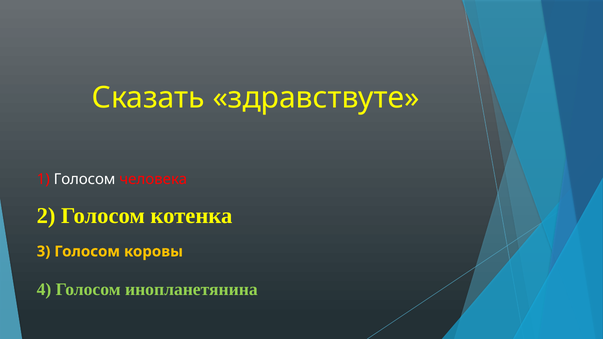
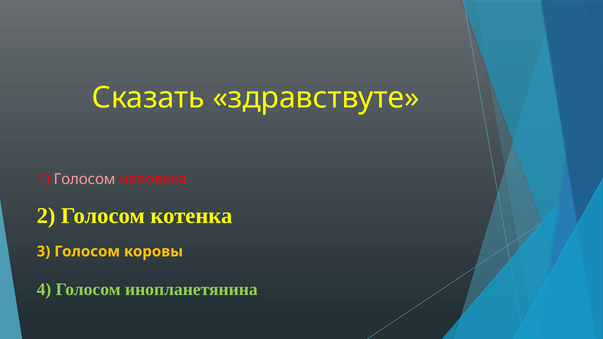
Голосом at (85, 179) colour: white -> pink
